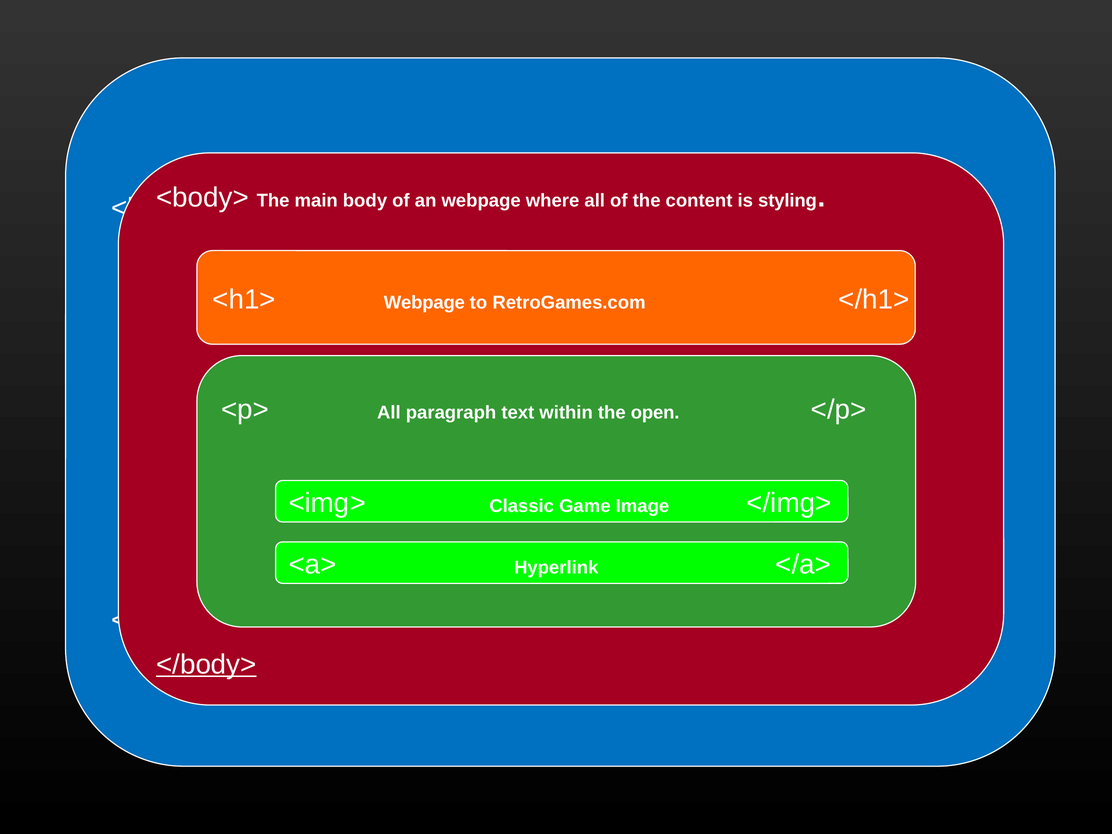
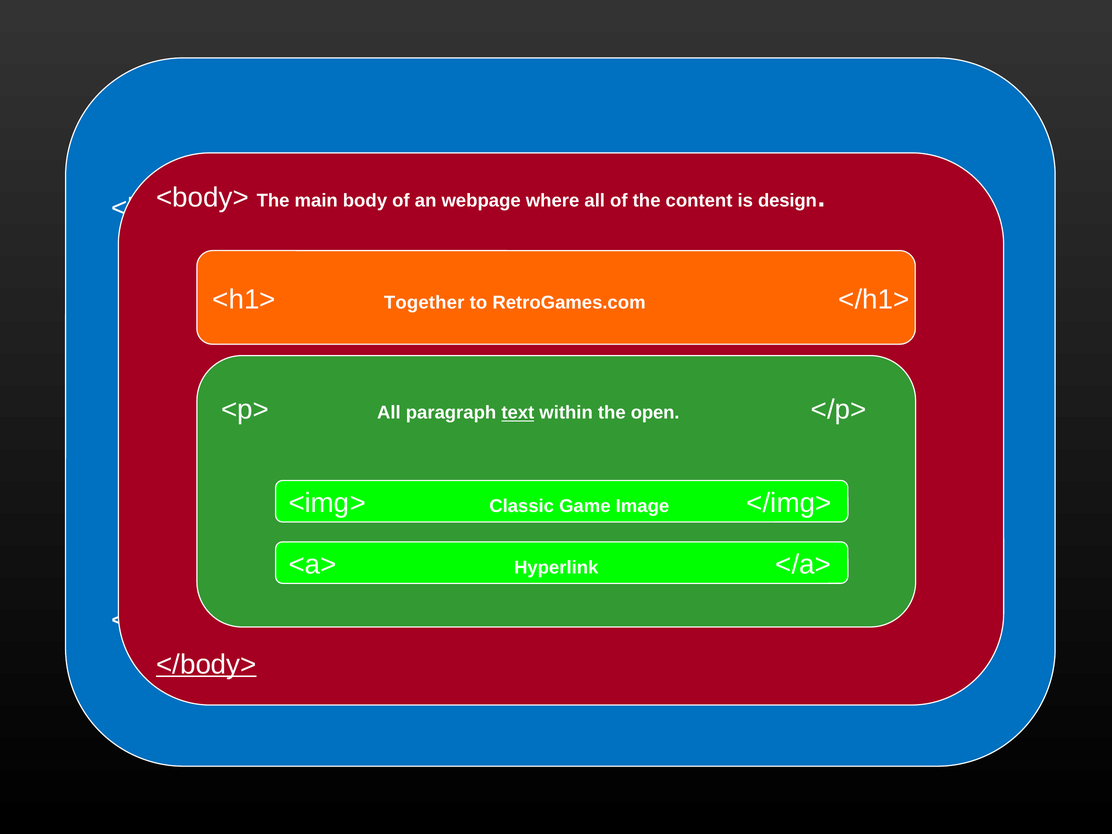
styling: styling -> design
<h1> Webpage: Webpage -> Together
text underline: none -> present
